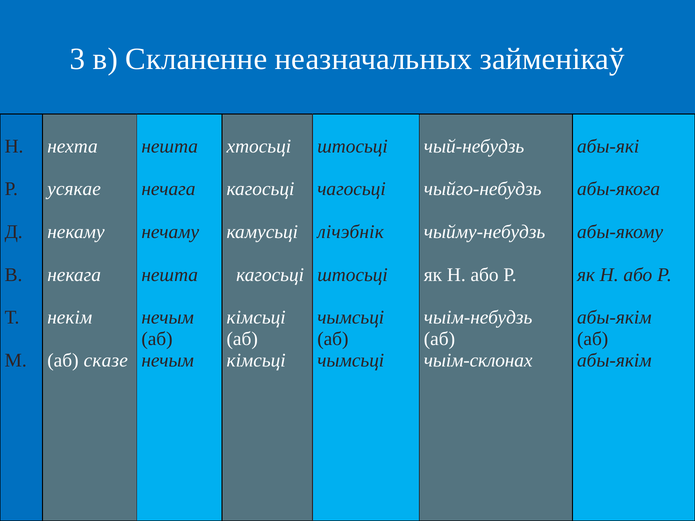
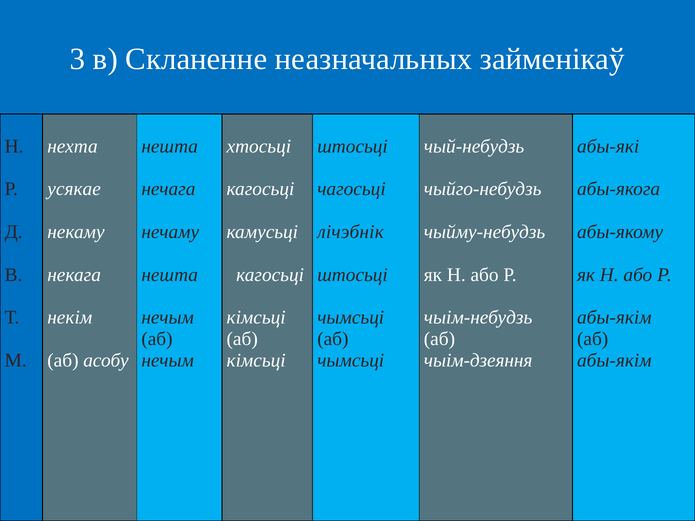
сказе: сказе -> асобу
чыім-склонах: чыім-склонах -> чыім-дзеяння
